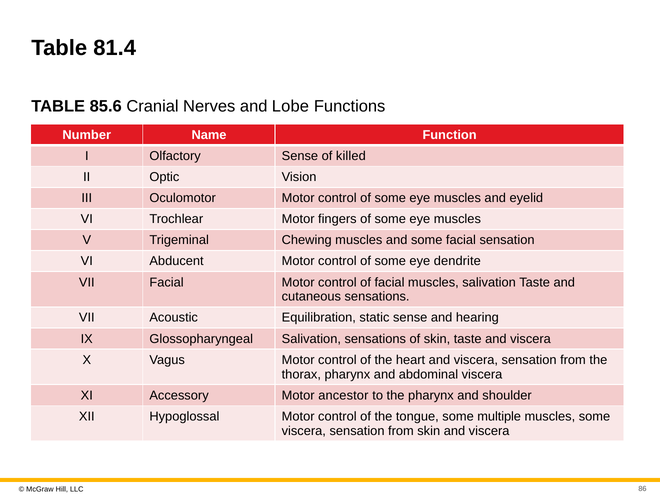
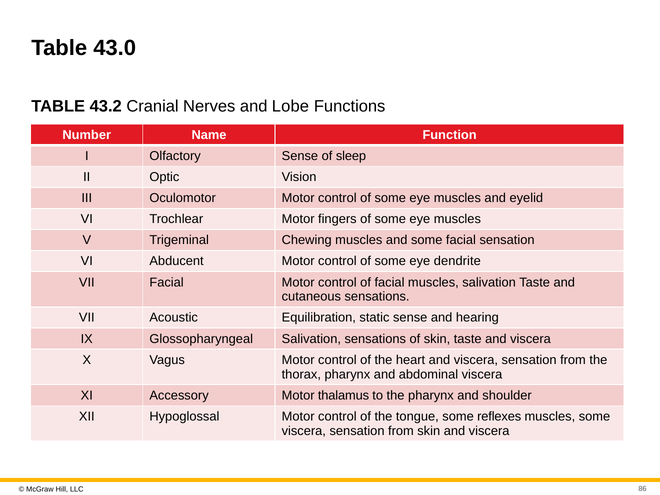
81.4: 81.4 -> 43.0
85.6: 85.6 -> 43.2
killed: killed -> sleep
ancestor: ancestor -> thalamus
multiple: multiple -> reflexes
